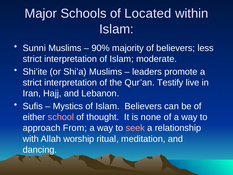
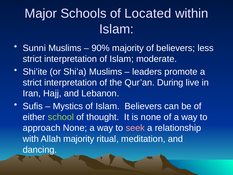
Testify: Testify -> During
school colour: pink -> light green
approach From: From -> None
Allah worship: worship -> majority
